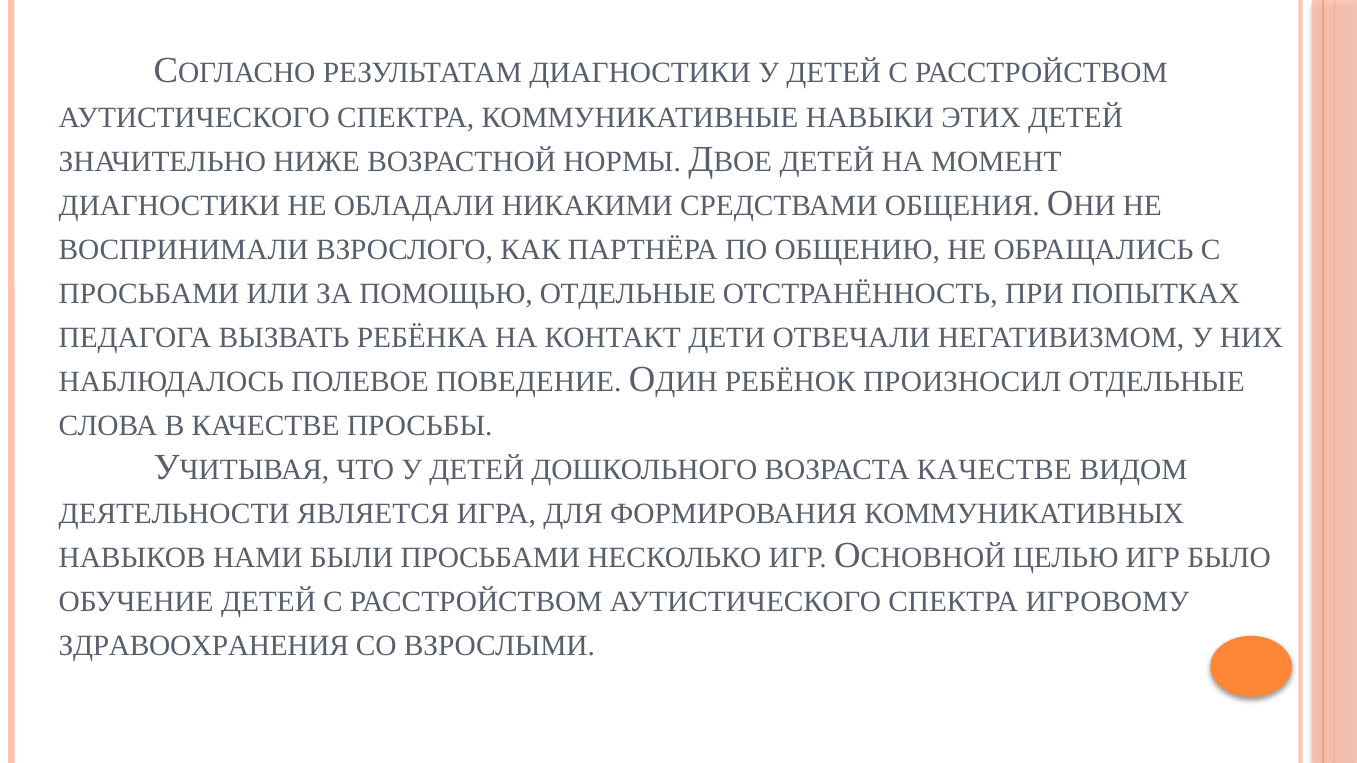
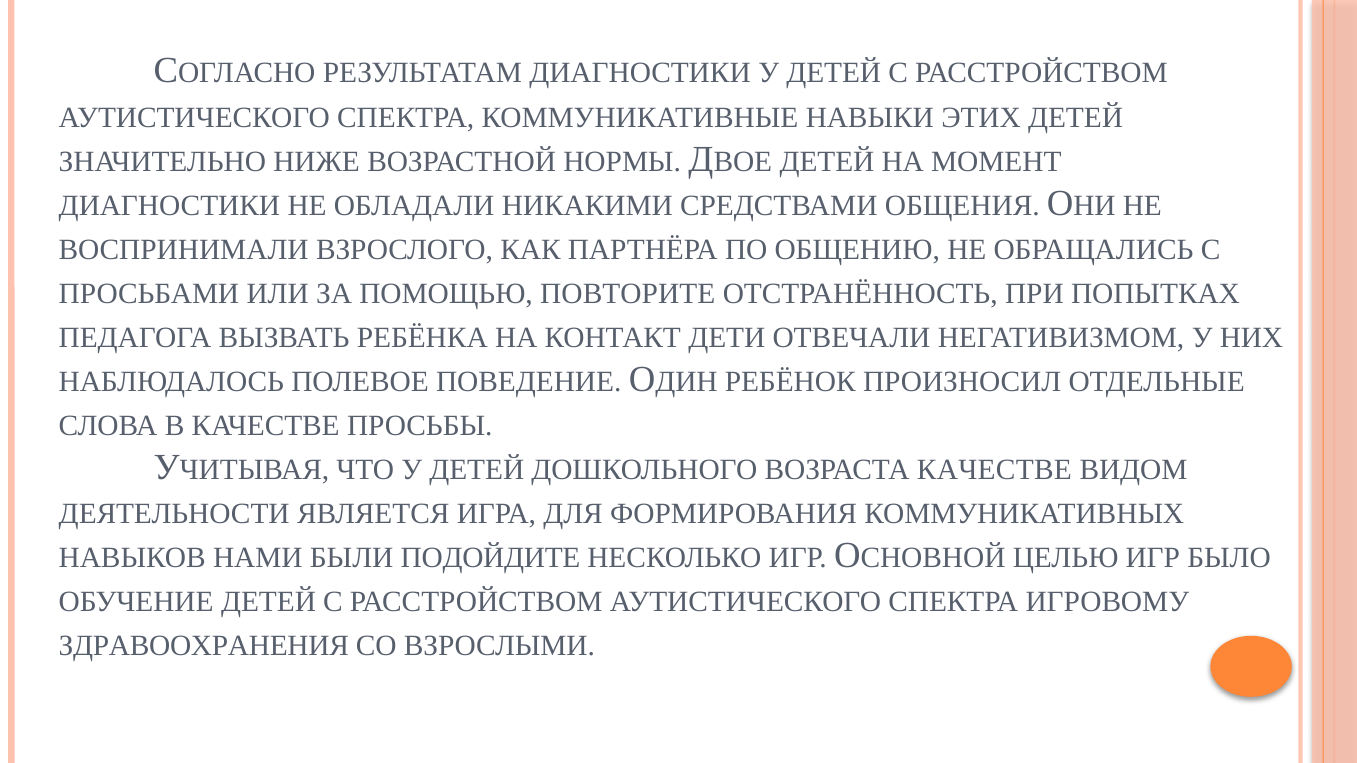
ПОМОЩЬЮ ОТДЕЛЬНЫЕ: ОТДЕЛЬНЫЕ -> ПОВТОРИТЕ
БЫЛИ ПРОСЬБАМИ: ПРОСЬБАМИ -> ПОДОЙДИТЕ
